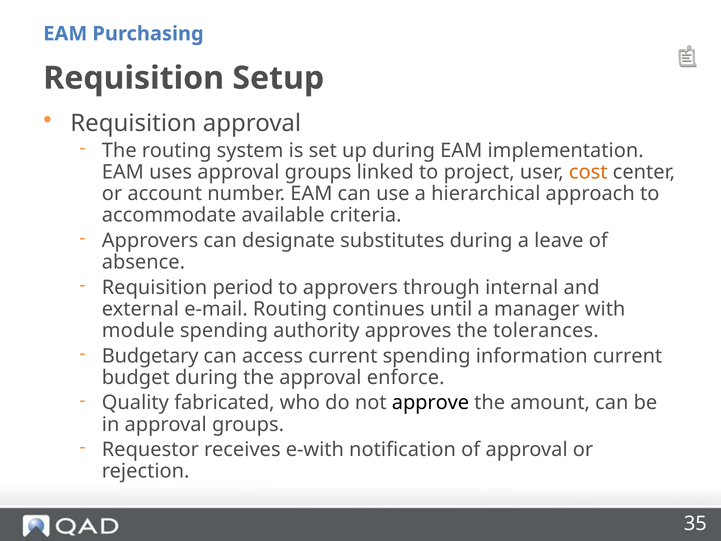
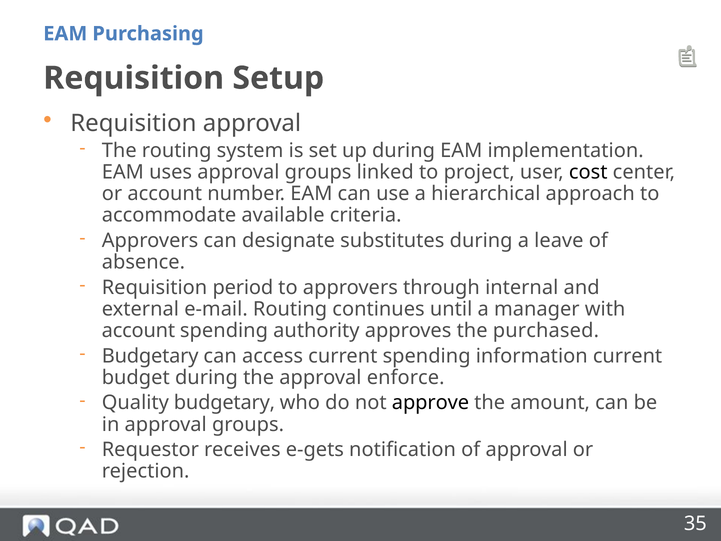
cost colour: orange -> black
module at (138, 331): module -> account
tolerances: tolerances -> purchased
Quality fabricated: fabricated -> budgetary
e-with: e-with -> e-gets
